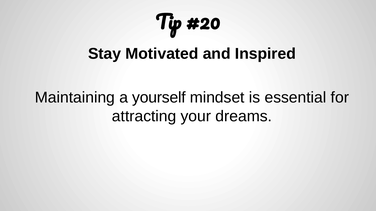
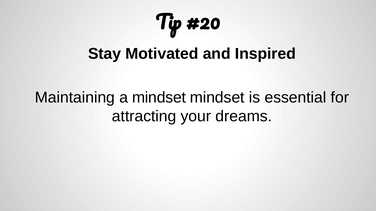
a yourself: yourself -> mindset
